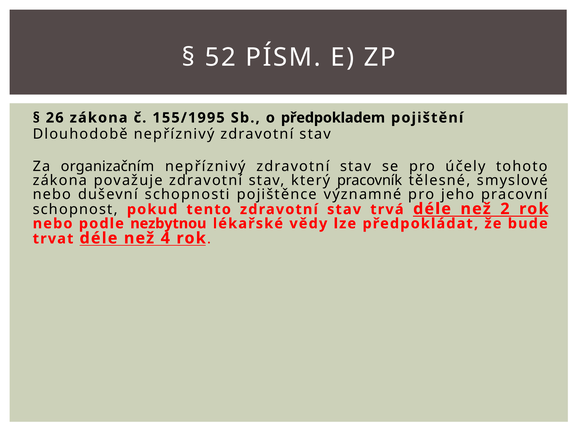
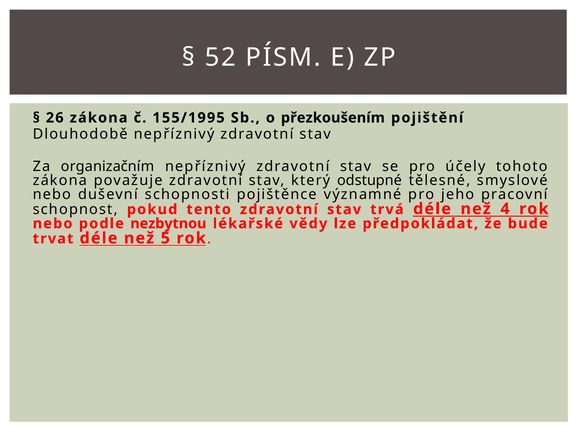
předpokladem: předpokladem -> přezkoušením
pracovník: pracovník -> odstupné
2: 2 -> 4
4: 4 -> 5
